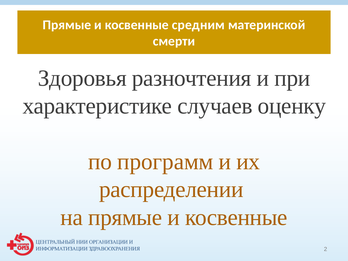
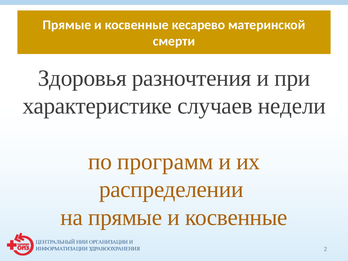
средним: средним -> кесарево
оценку: оценку -> недели
